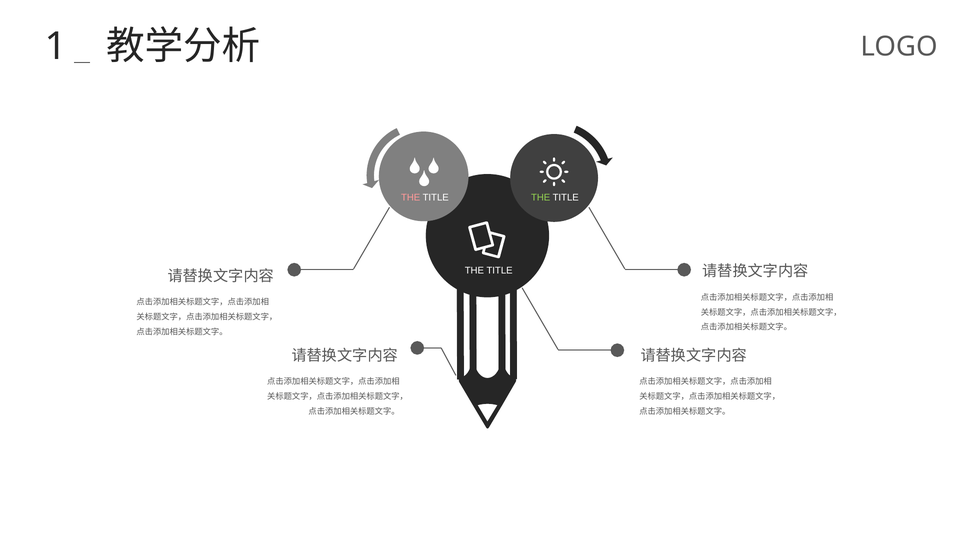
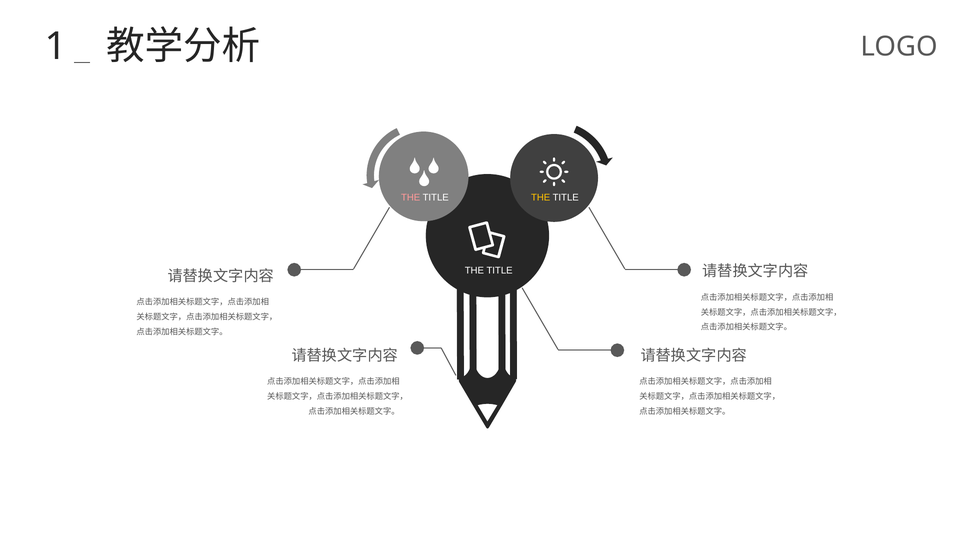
THE at (541, 197) colour: light green -> yellow
